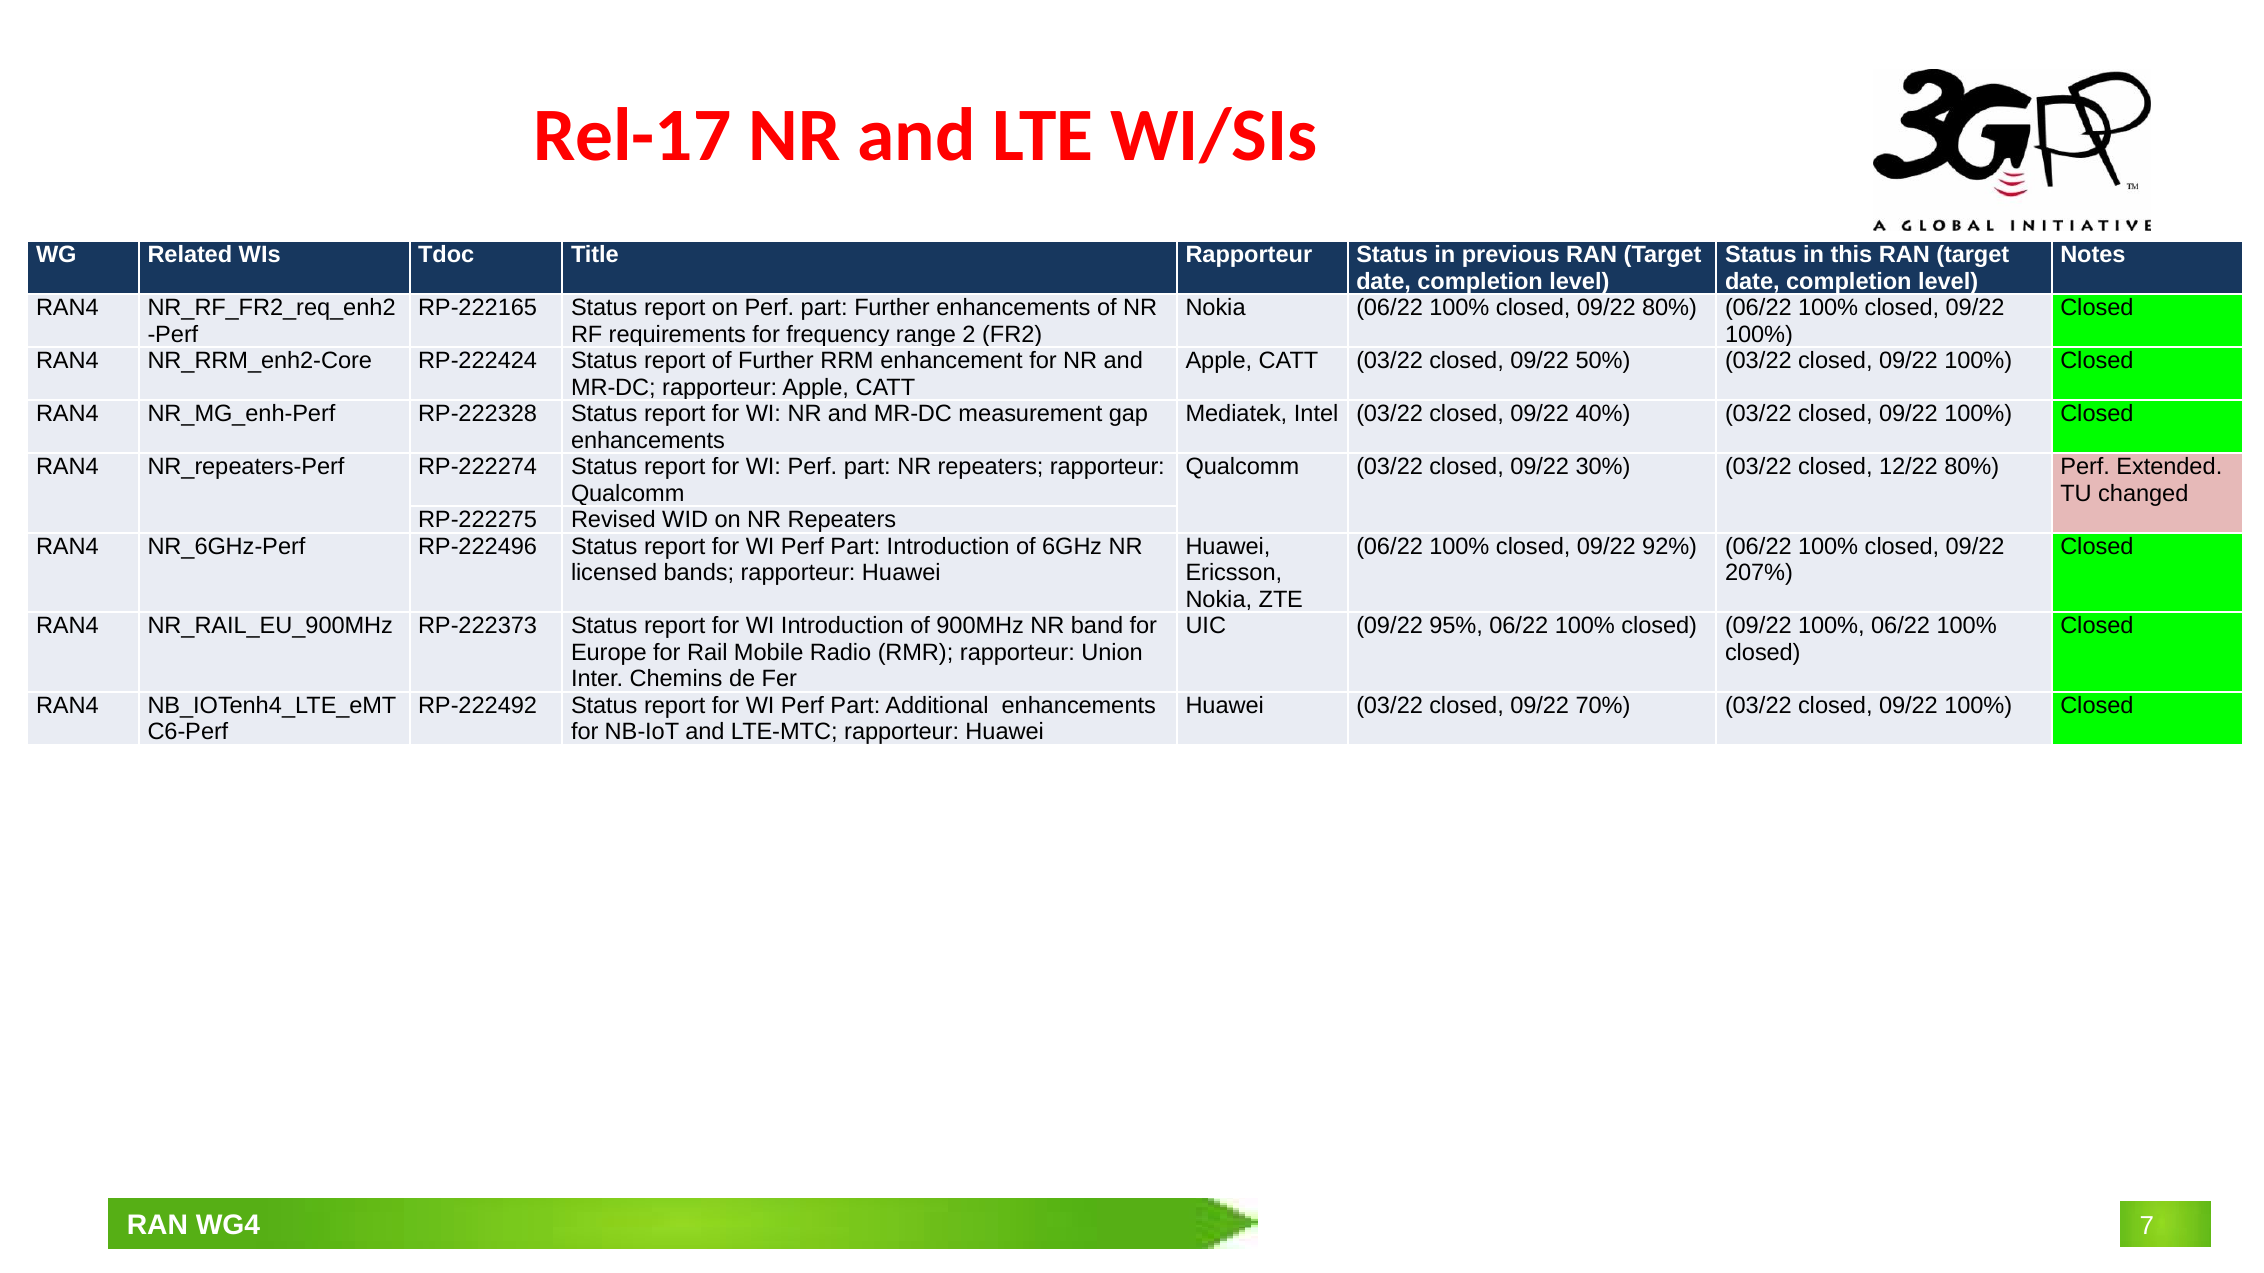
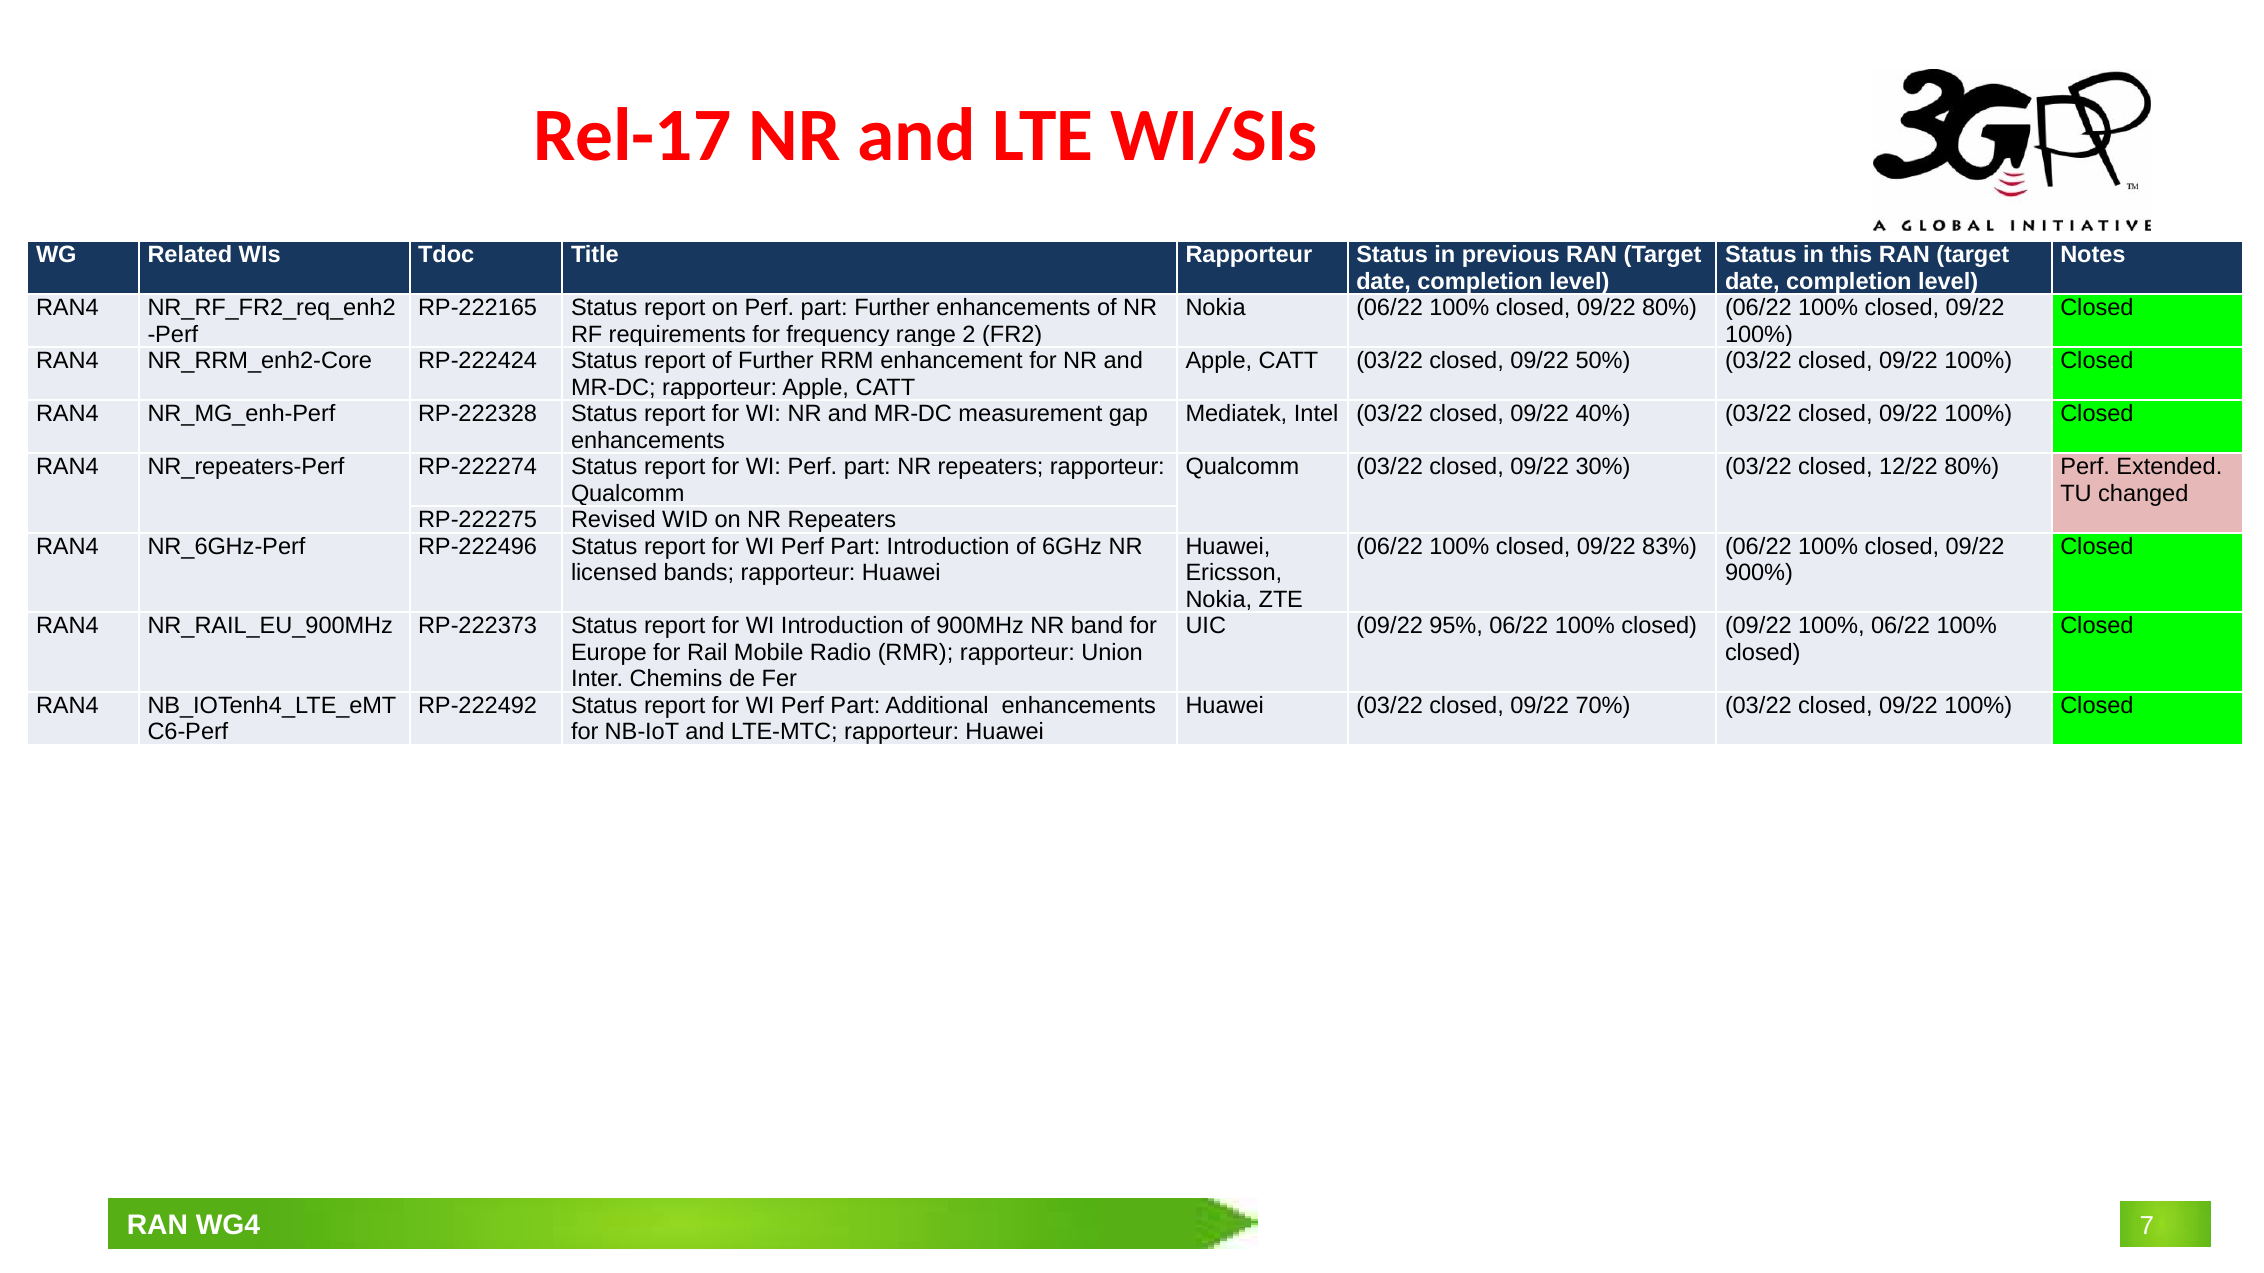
92%: 92% -> 83%
207%: 207% -> 900%
